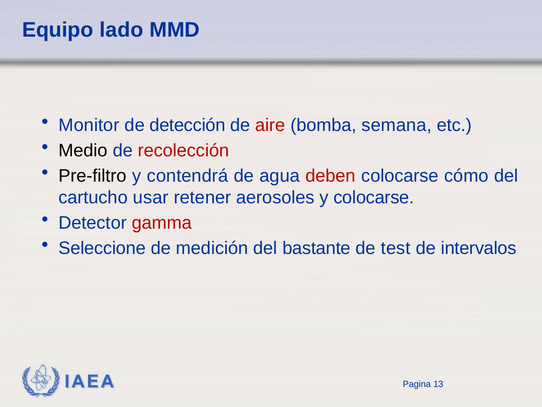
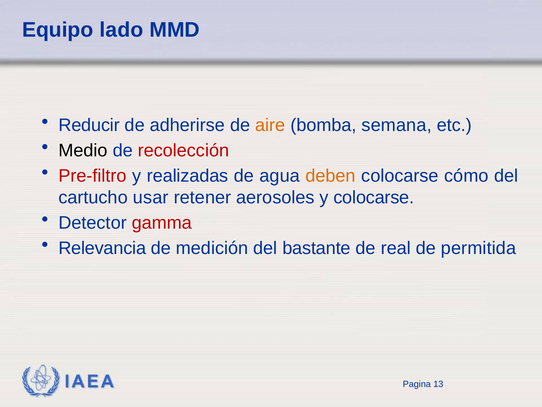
Monitor: Monitor -> Reducir
detección: detección -> adherirse
aire colour: red -> orange
Pre-filtro colour: black -> red
contendrá: contendrá -> realizadas
deben colour: red -> orange
Seleccione: Seleccione -> Relevancia
test: test -> real
intervalos: intervalos -> permitida
